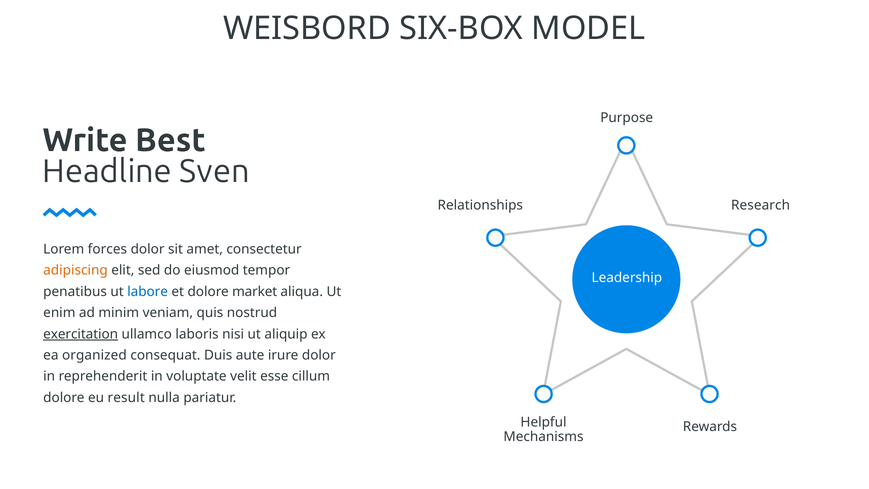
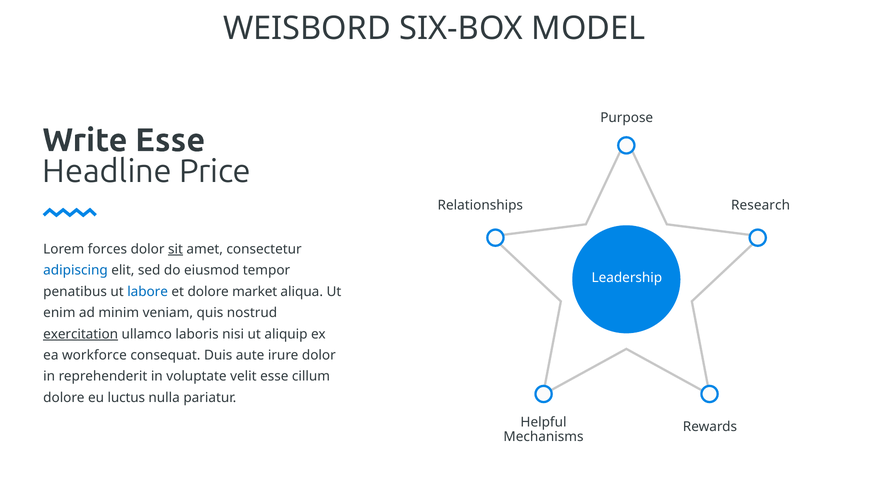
Write Best: Best -> Esse
Sven: Sven -> Price
sit underline: none -> present
adipiscing colour: orange -> blue
organized: organized -> workforce
result: result -> luctus
